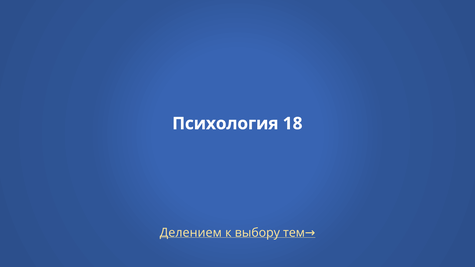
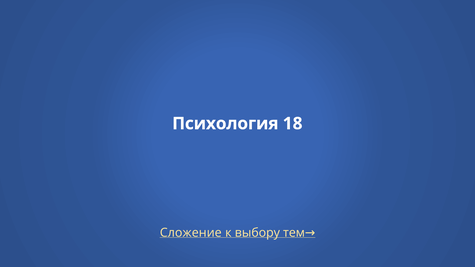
Делением: Делением -> Сложение
